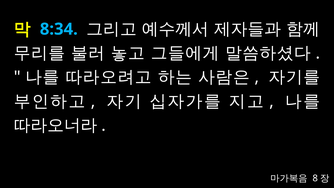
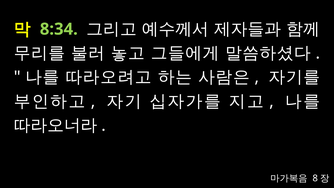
8:34 colour: light blue -> light green
